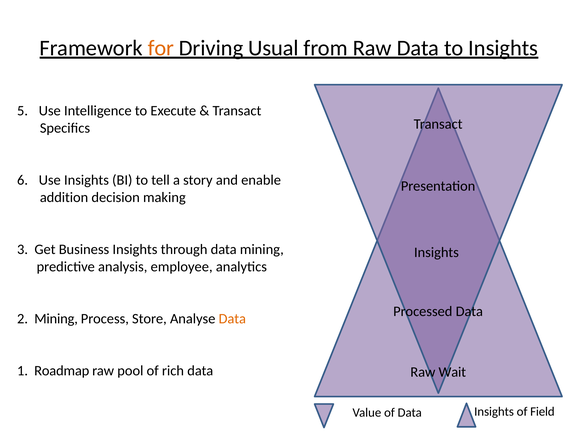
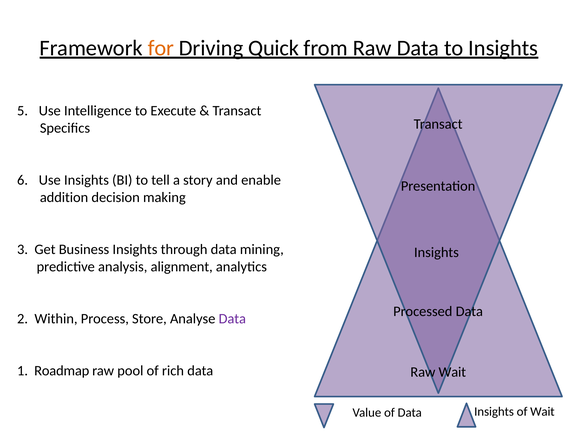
Usual: Usual -> Quick
employee: employee -> alignment
2 Mining: Mining -> Within
Data at (232, 319) colour: orange -> purple
of Field: Field -> Wait
